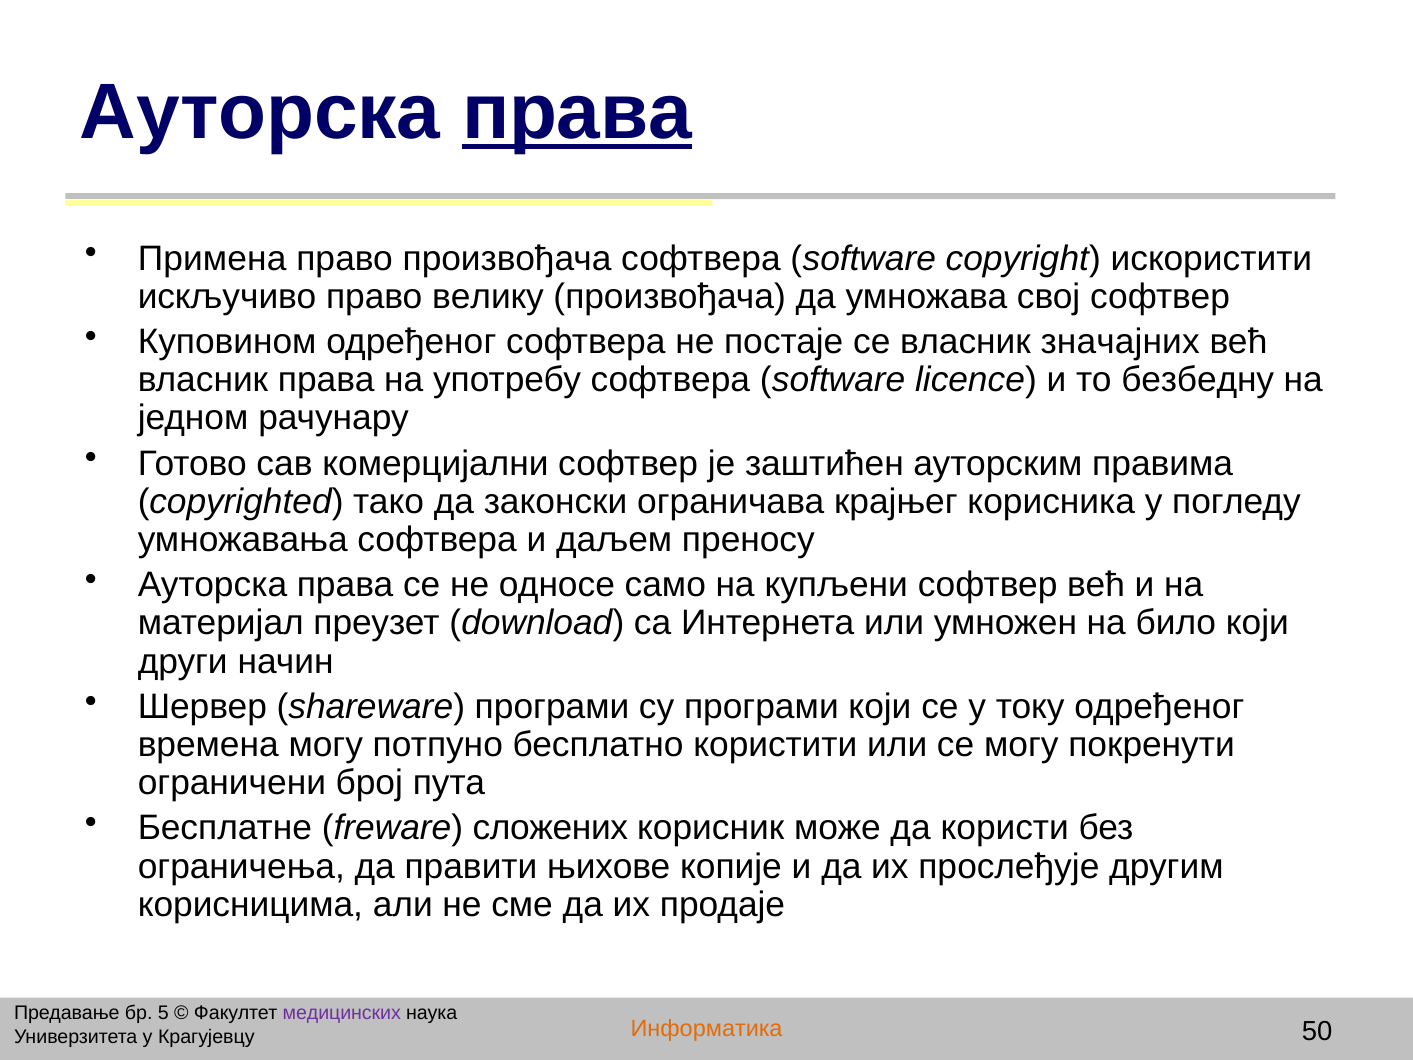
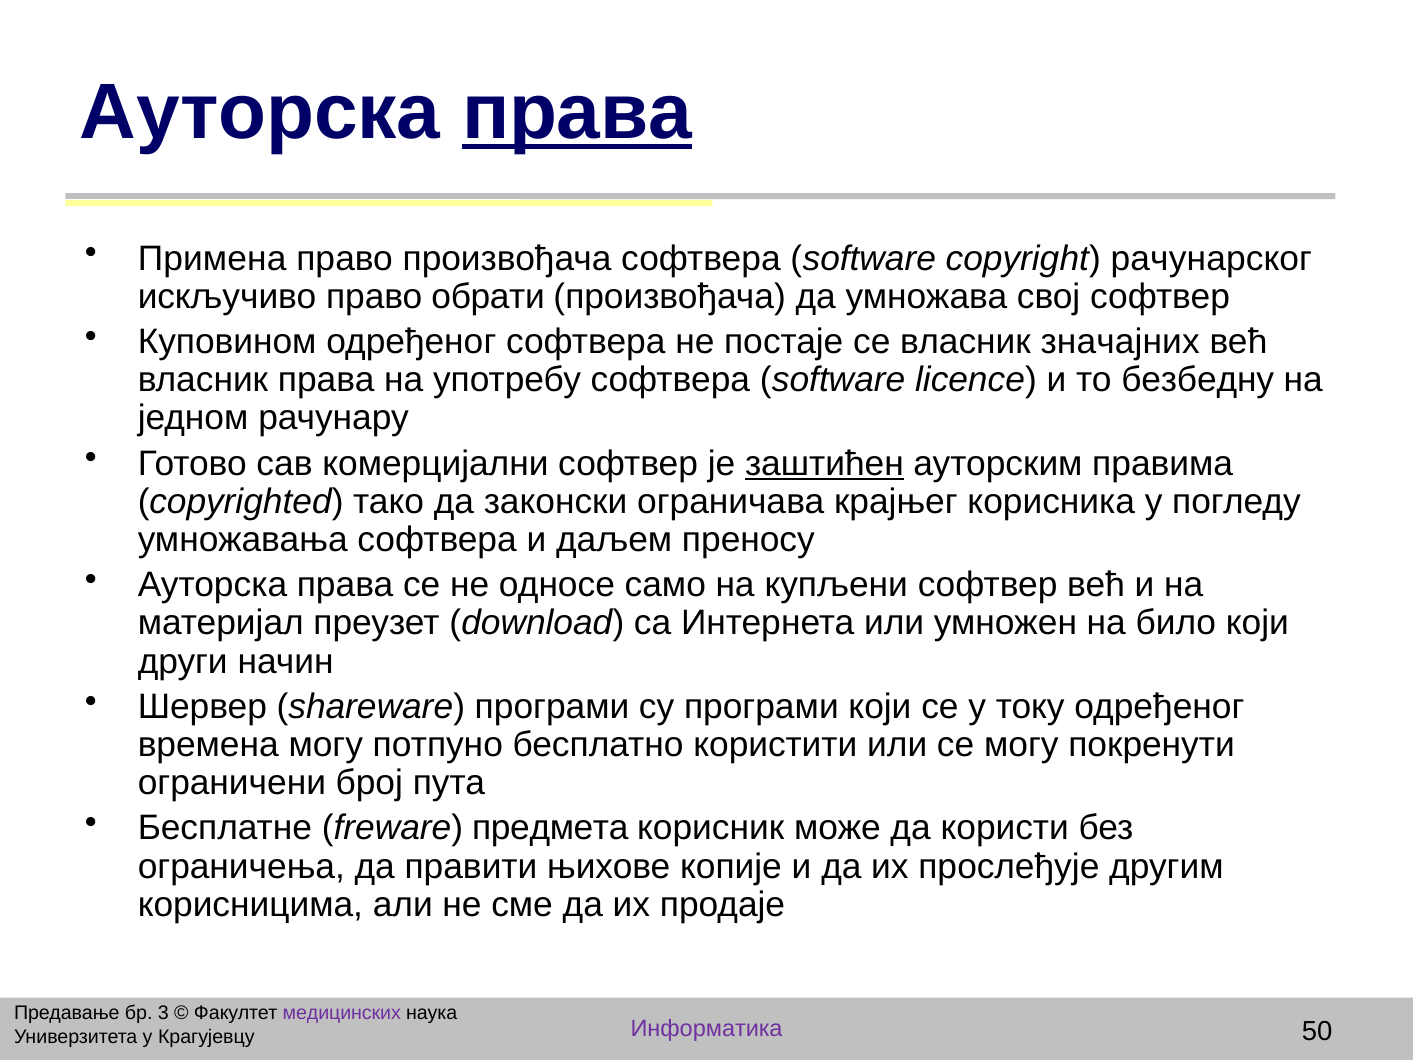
искористити: искористити -> рачунарског
велику: велику -> обрати
заштићен underline: none -> present
сложених: сложених -> предмета
5: 5 -> 3
Информатика colour: orange -> purple
